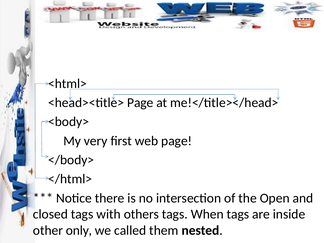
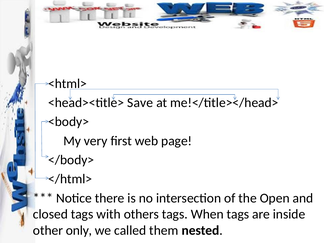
<head><title> Page: Page -> Save
